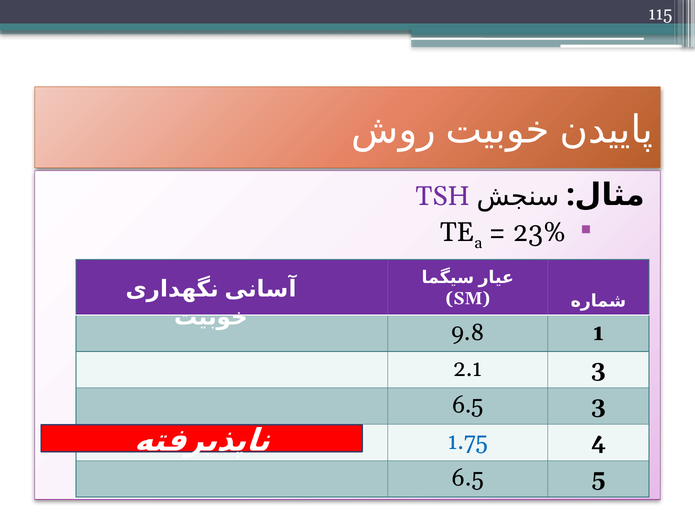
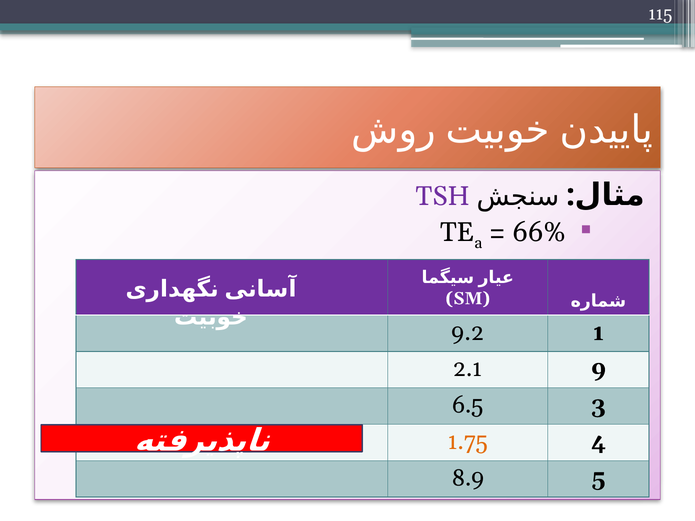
23%: 23% -> 66%
9.8: 9.8 -> 9.2
2.1 3: 3 -> 9
1.75 colour: blue -> orange
6.5 at (468, 478): 6.5 -> 8.9
